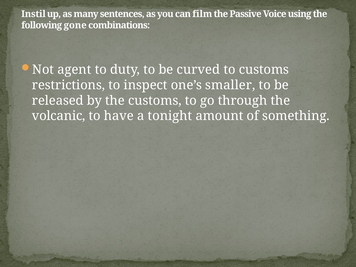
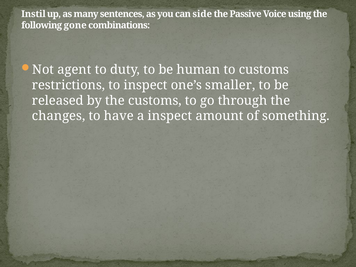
film: film -> side
curved: curved -> human
volcanic: volcanic -> changes
a tonight: tonight -> inspect
